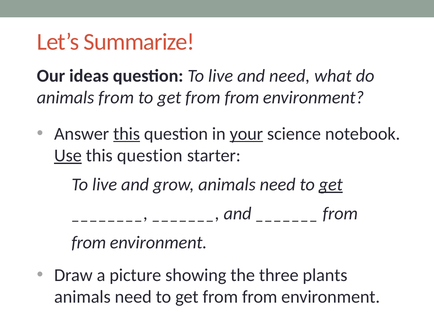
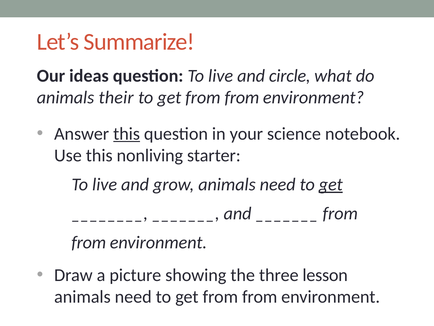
and need: need -> circle
animals from: from -> their
your underline: present -> none
Use underline: present -> none
question at (150, 155): question -> nonliving
plants: plants -> lesson
